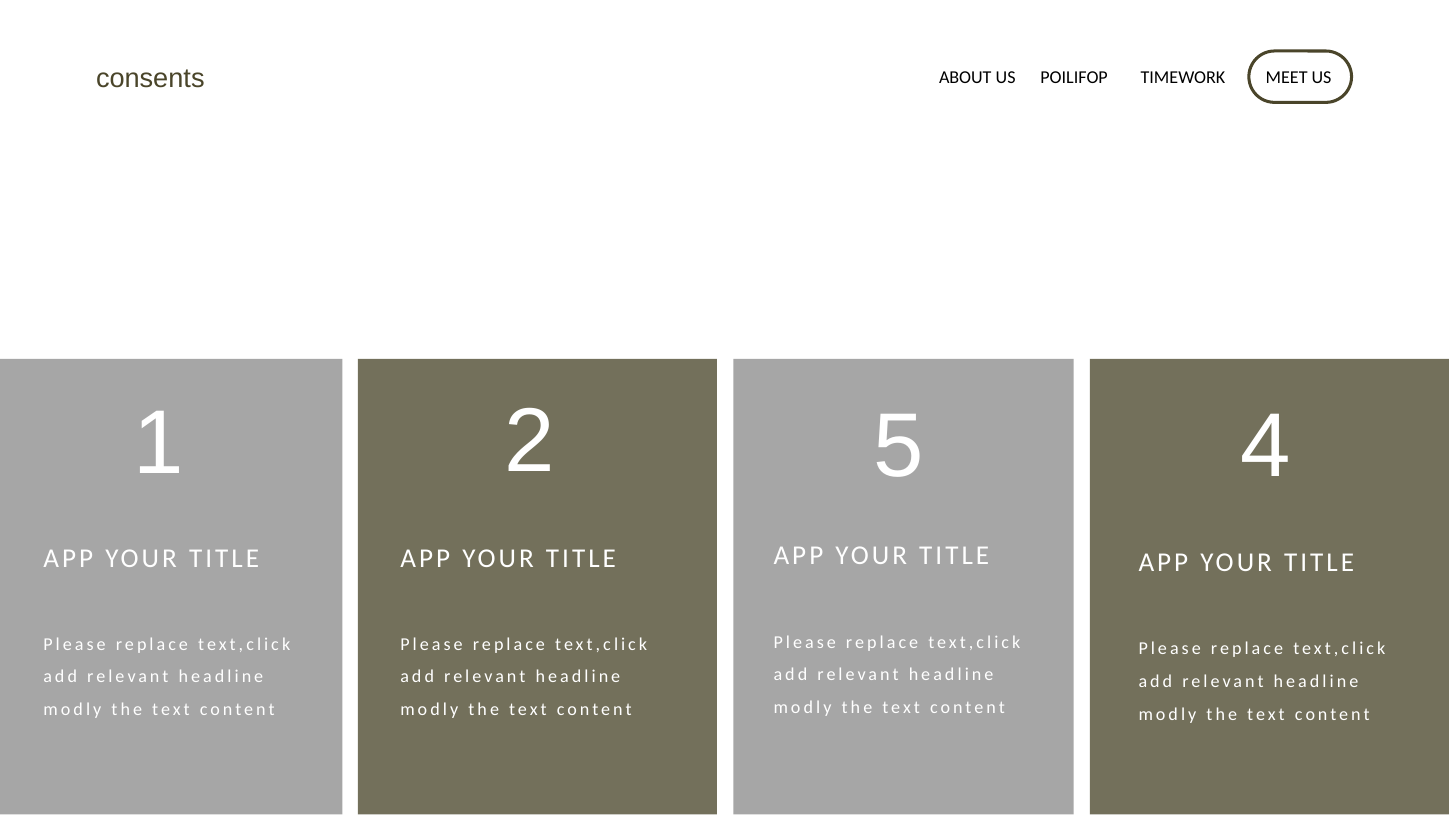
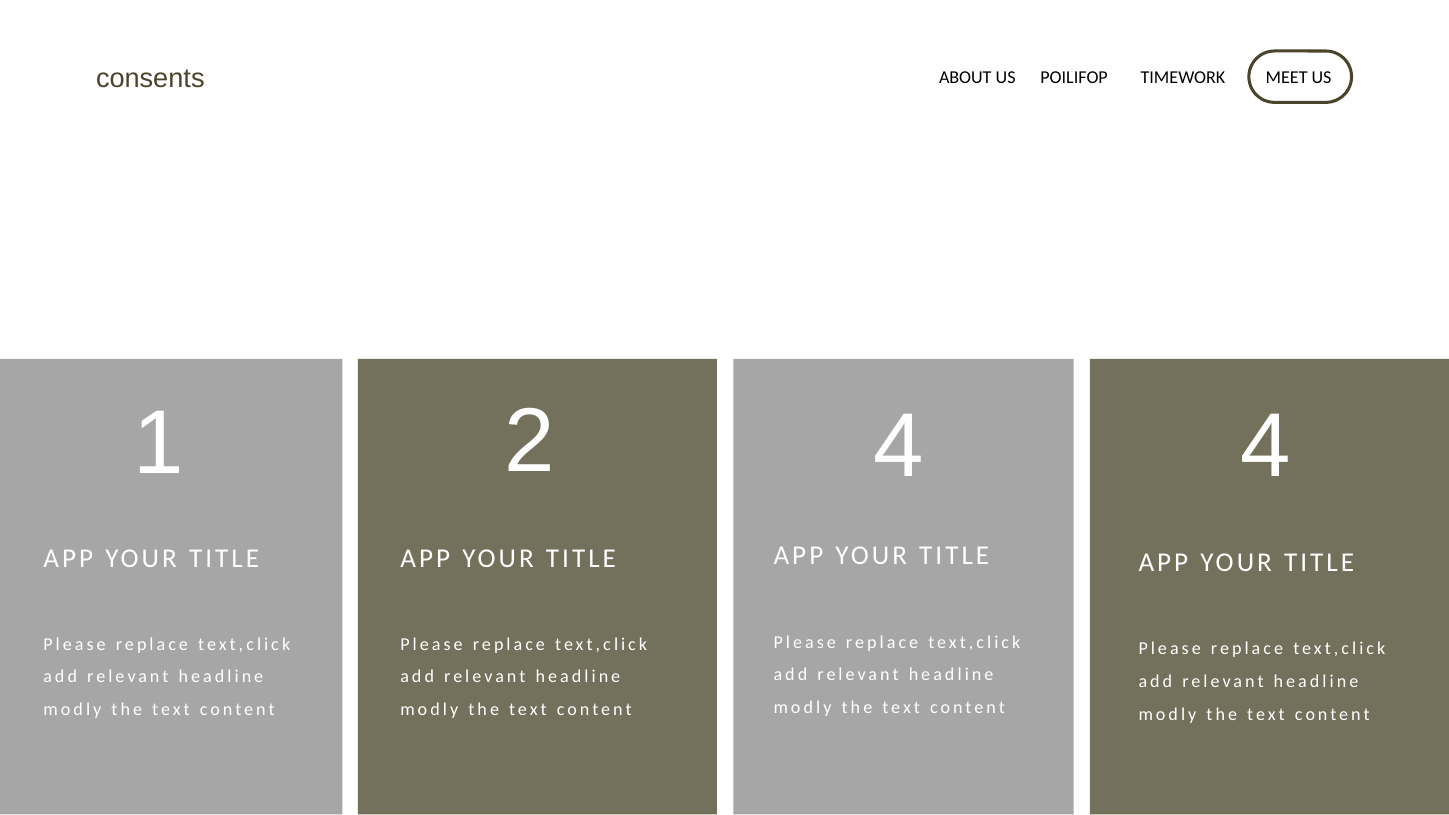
2 5: 5 -> 4
